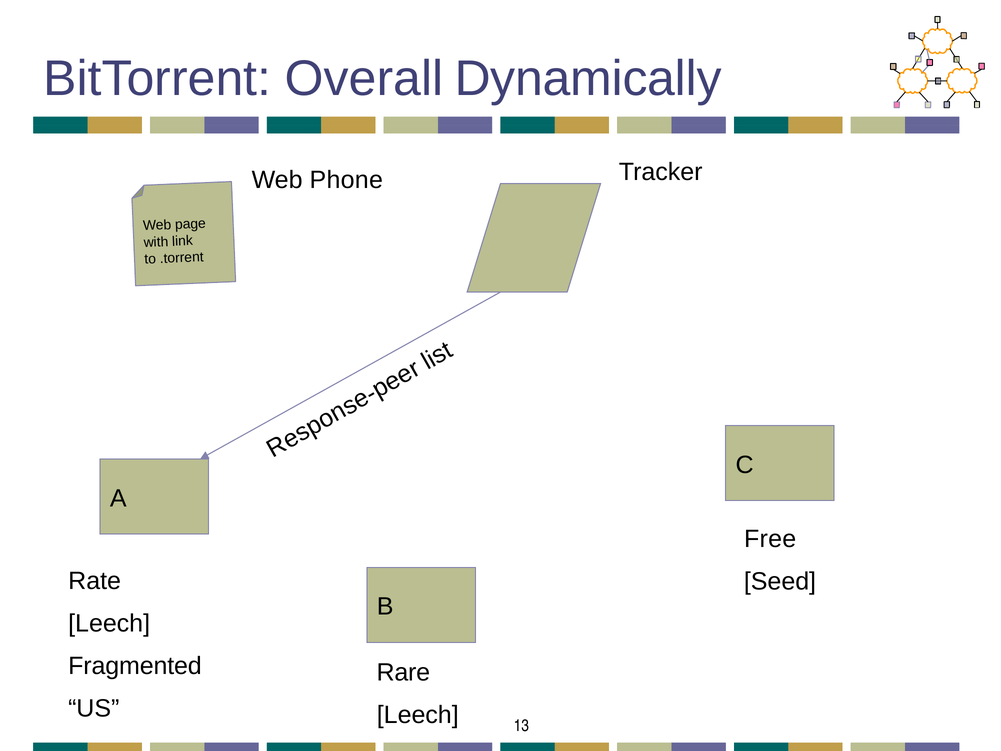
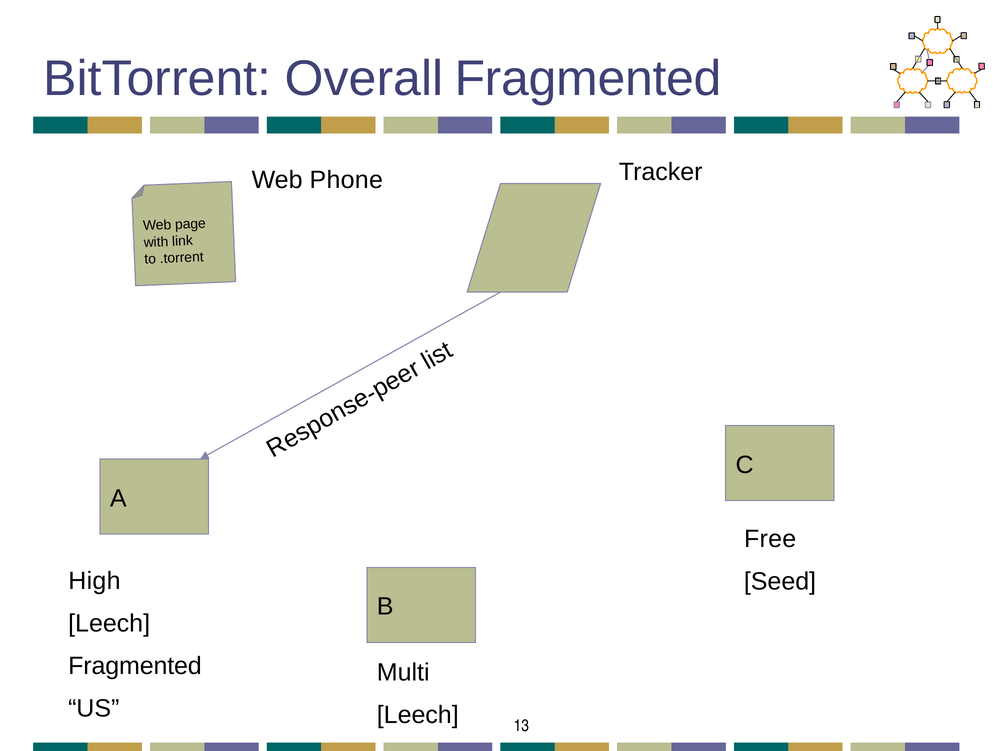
Overall Dynamically: Dynamically -> Fragmented
Rate: Rate -> High
Rare: Rare -> Multi
